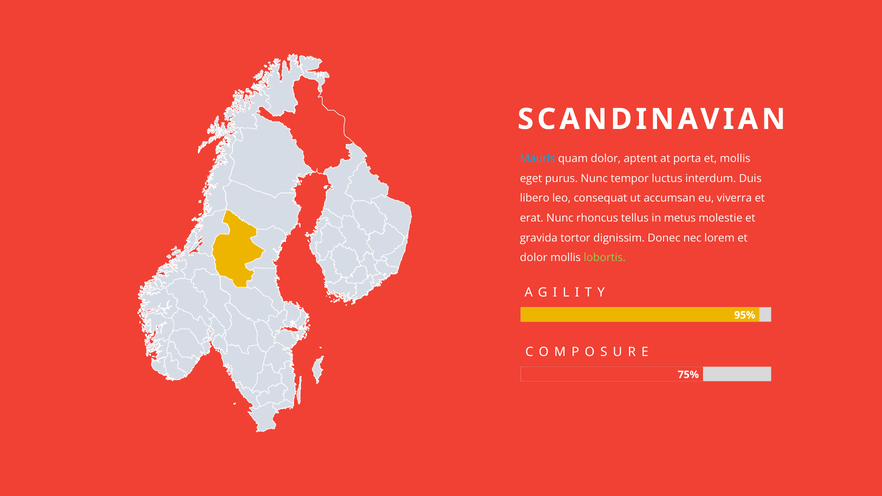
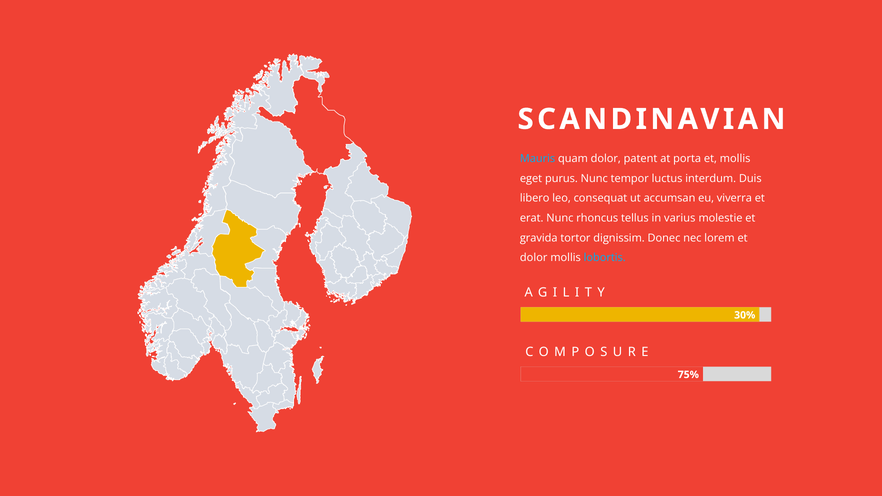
aptent: aptent -> patent
metus: metus -> varius
lobortis colour: light green -> light blue
95%: 95% -> 30%
